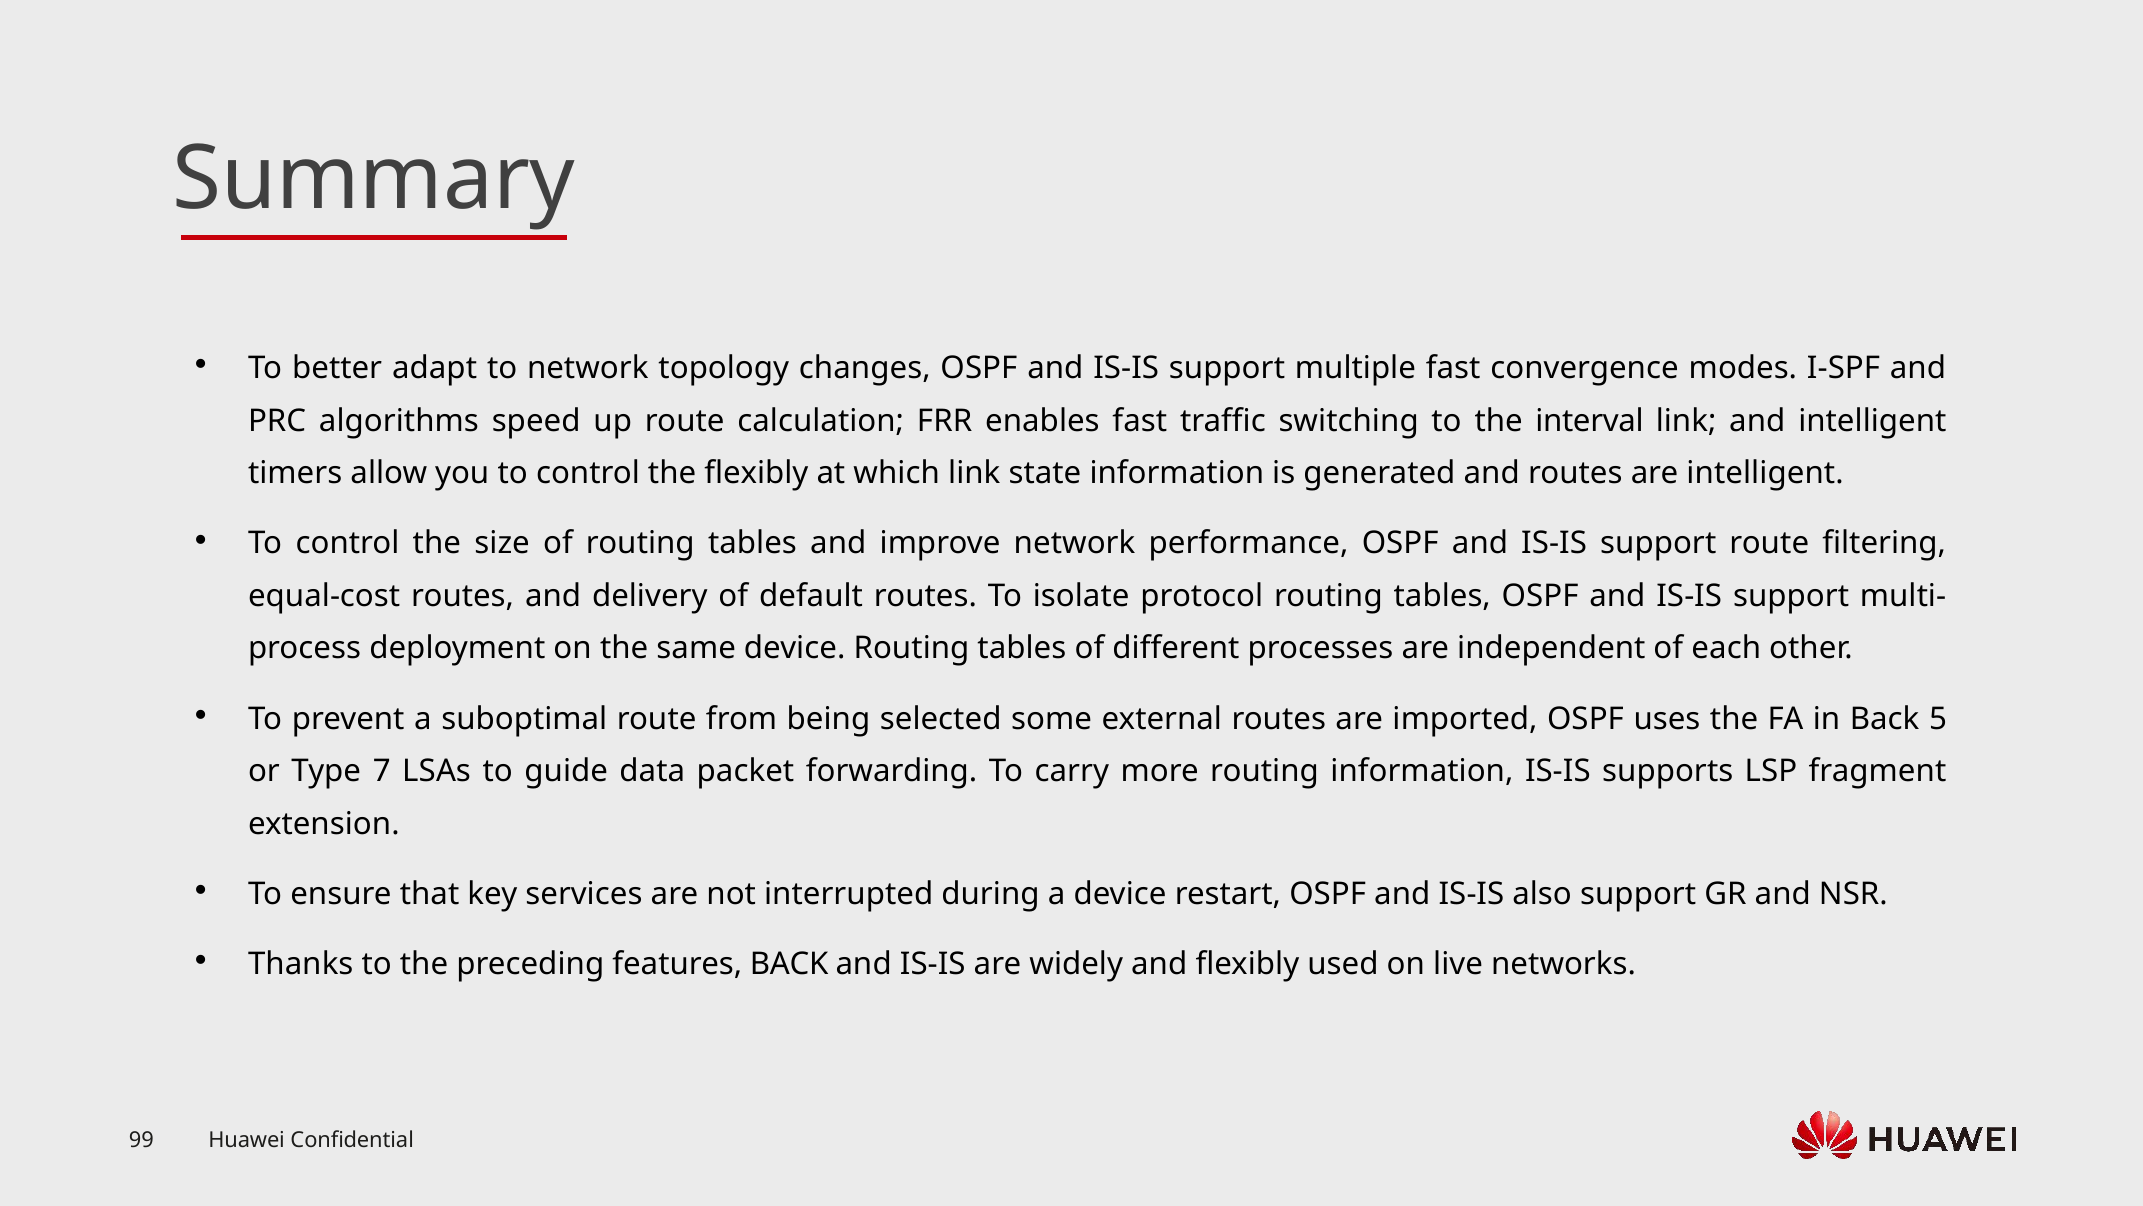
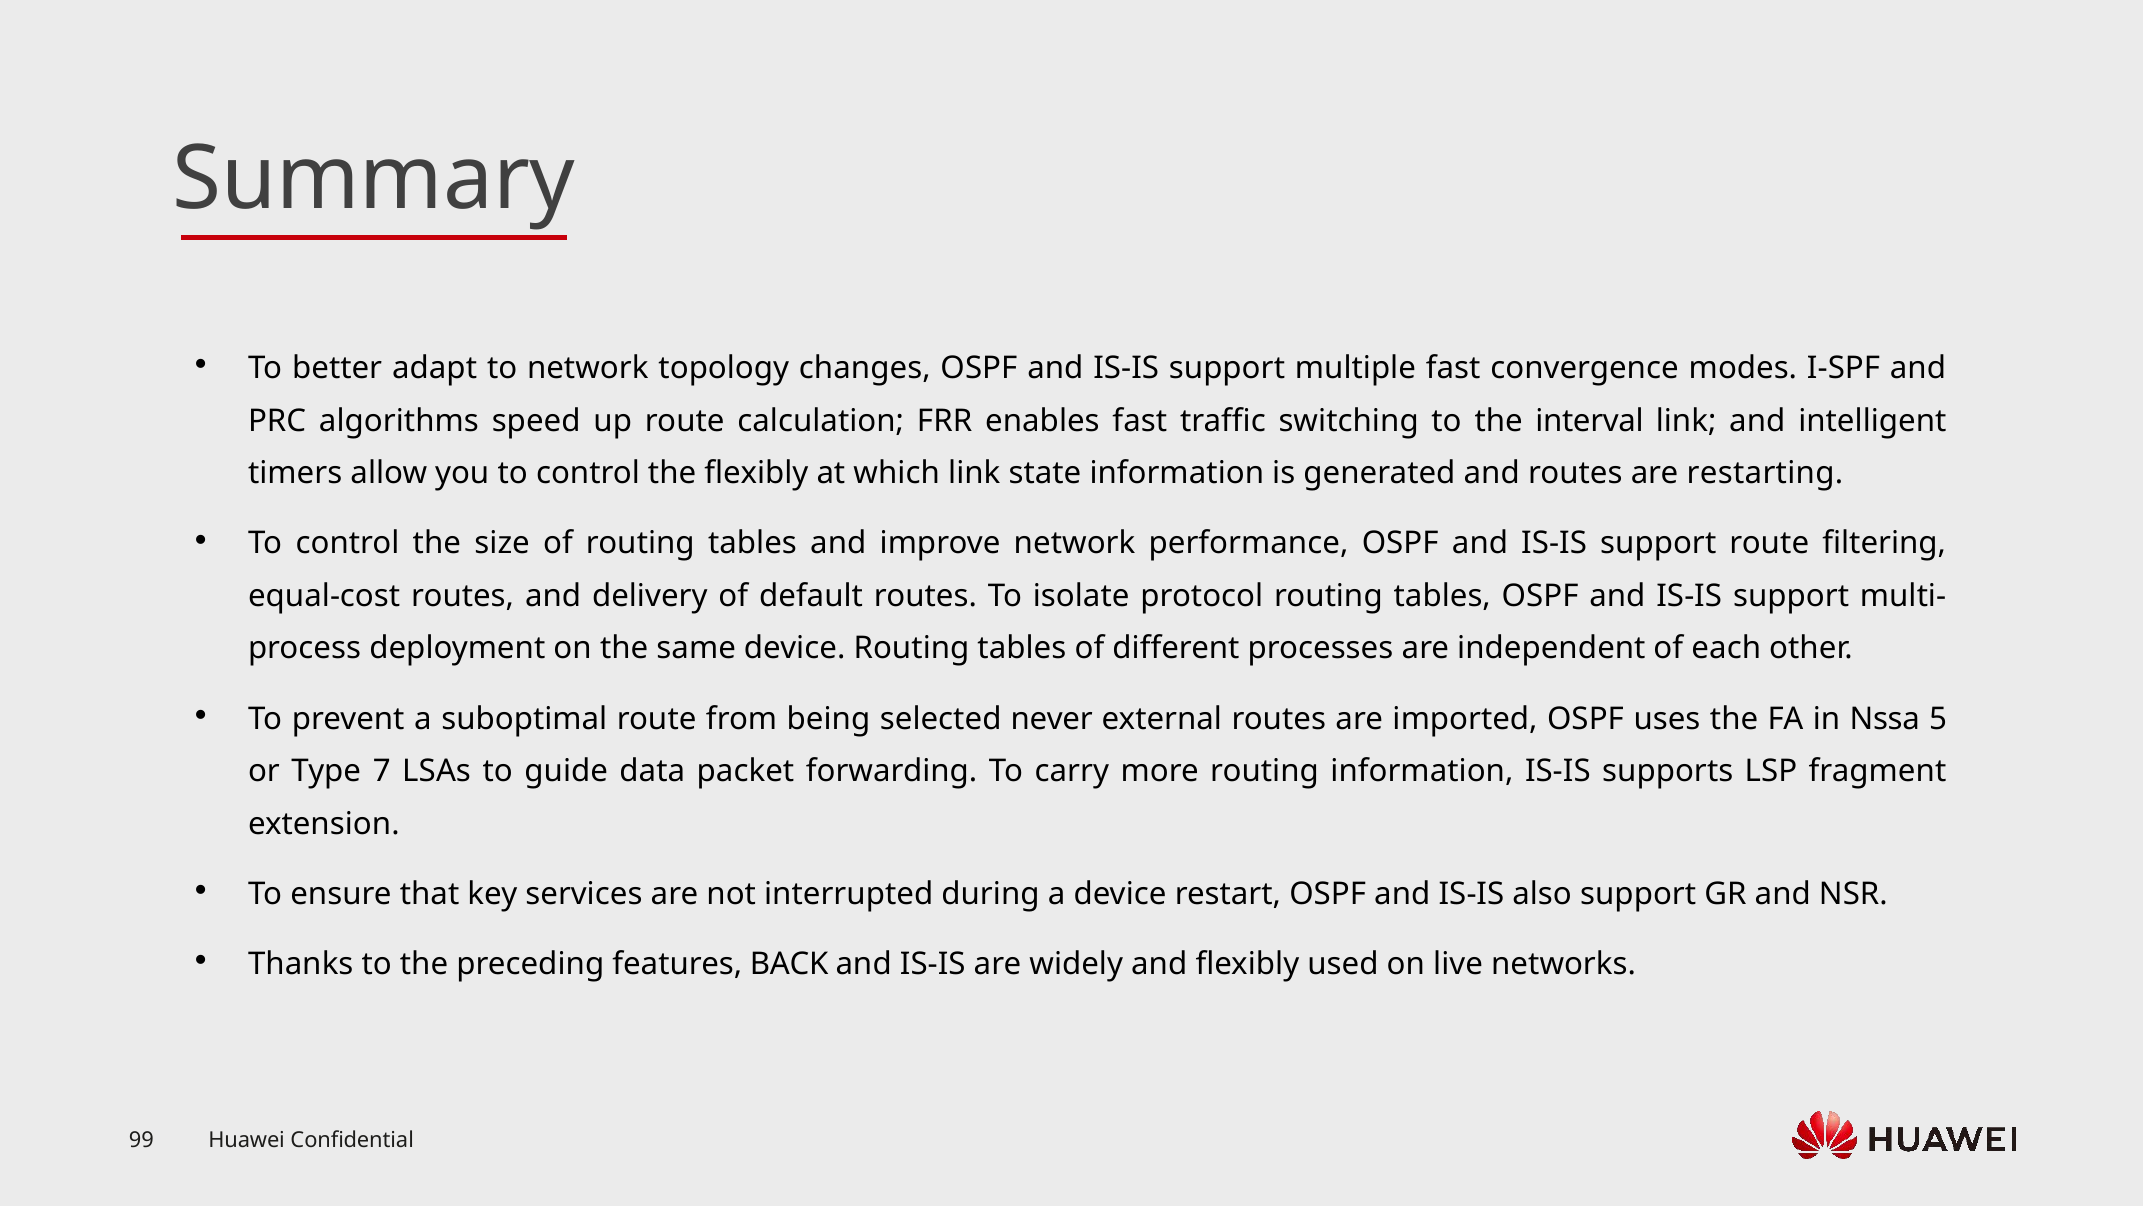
are intelligent: intelligent -> restarting
some: some -> never
in Back: Back -> Nssa
